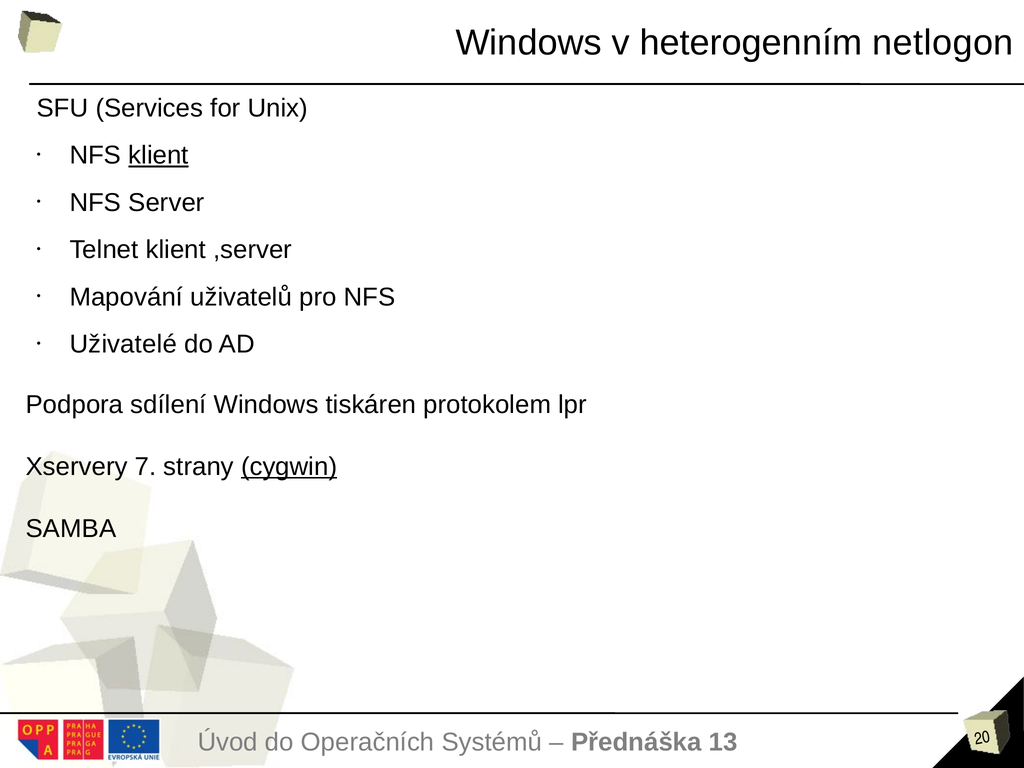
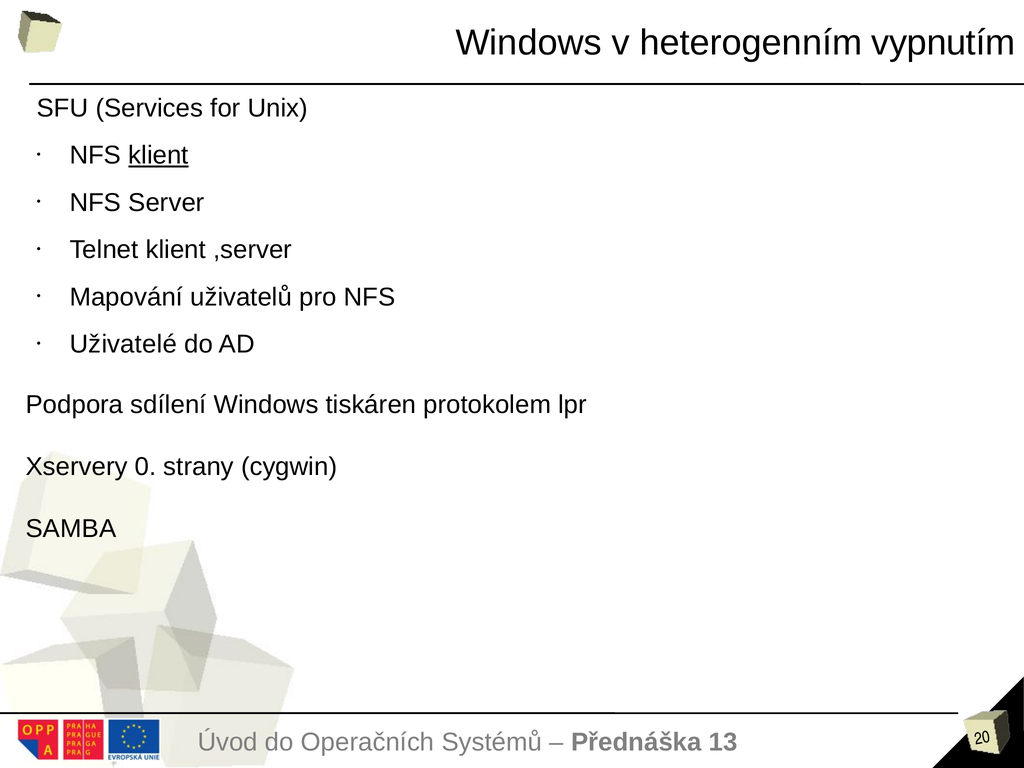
netlogon: netlogon -> vypnutím
7: 7 -> 0
cygwin underline: present -> none
